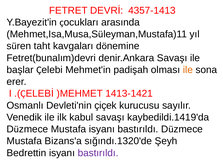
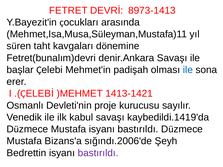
4357-1413: 4357-1413 -> 8973-1413
ile at (188, 70) colour: orange -> blue
çiçek: çiçek -> proje
sığındı.1320'de: sığındı.1320'de -> sığındı.2006'de
